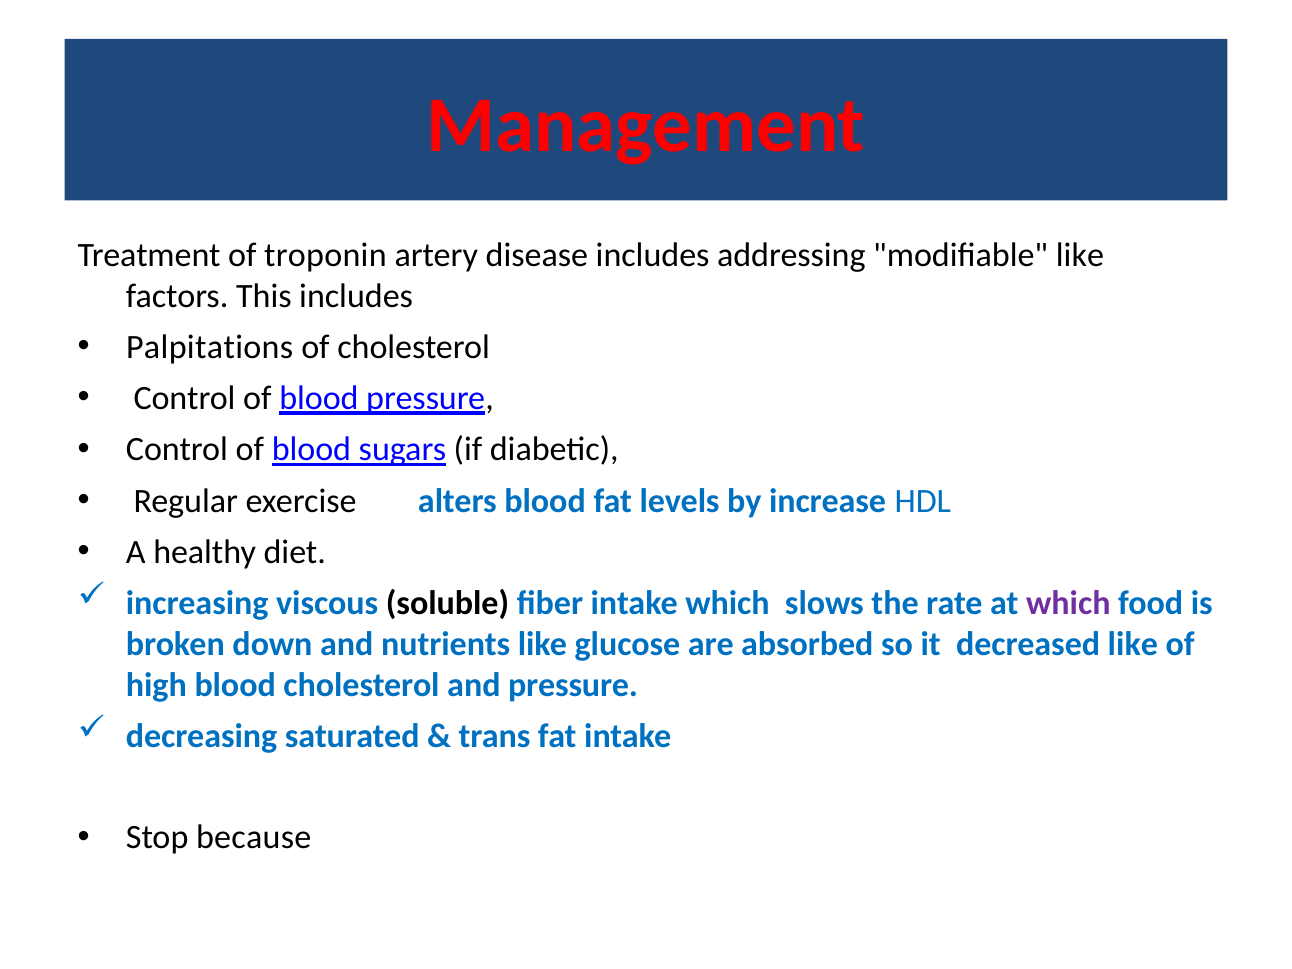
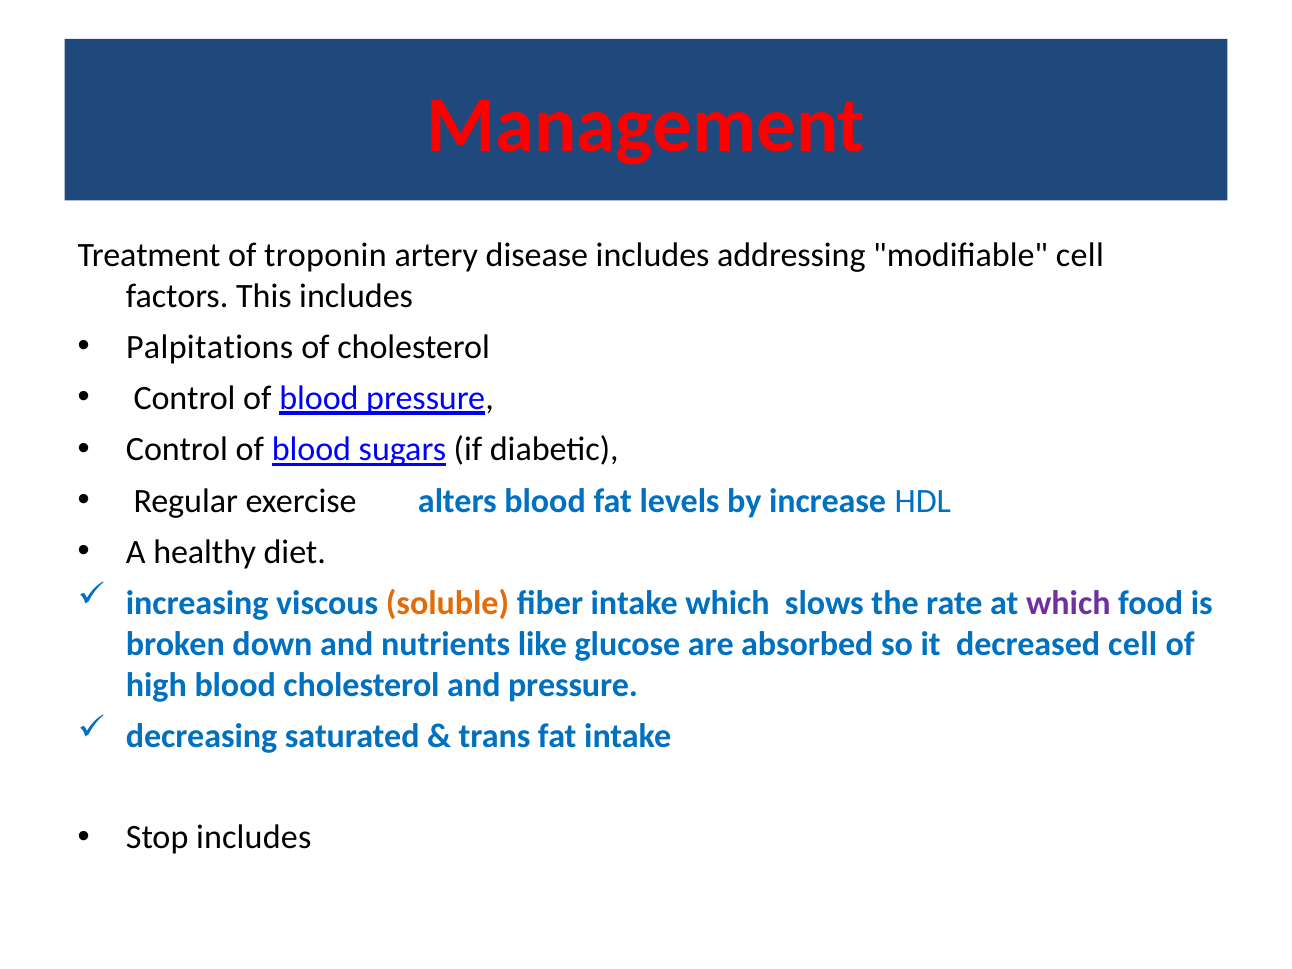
modifiable like: like -> cell
soluble colour: black -> orange
decreased like: like -> cell
Stop because: because -> includes
